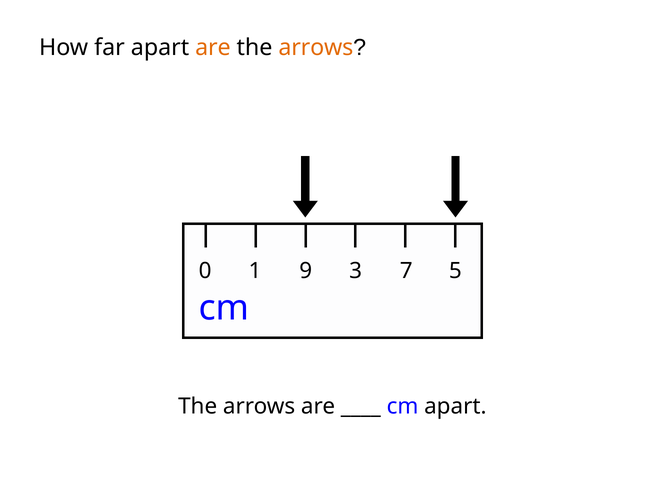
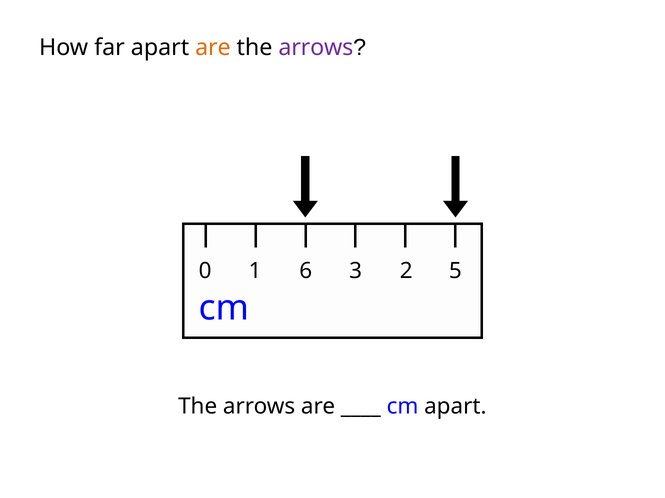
arrows at (316, 48) colour: orange -> purple
9: 9 -> 6
7: 7 -> 2
